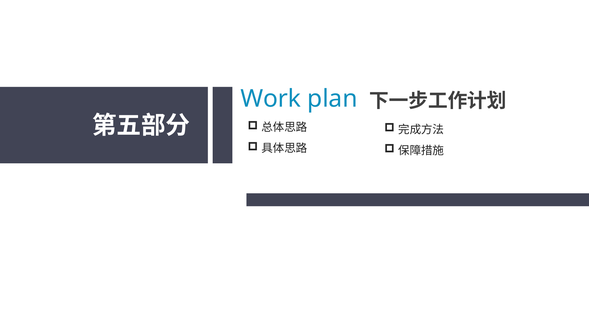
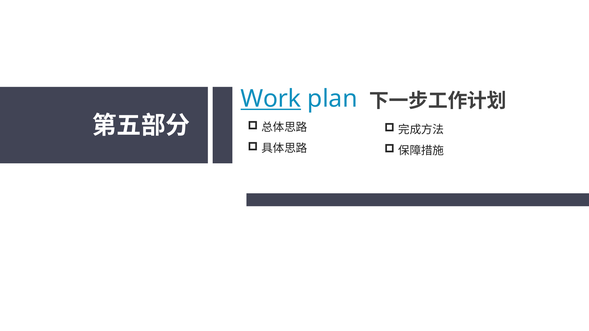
Work underline: none -> present
